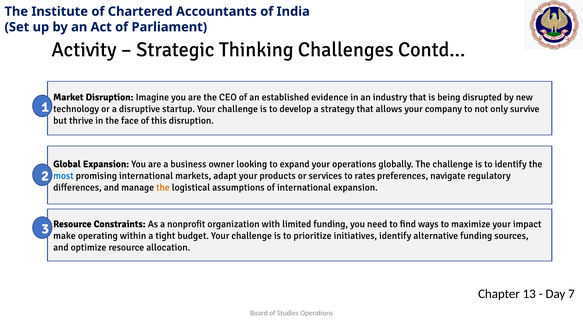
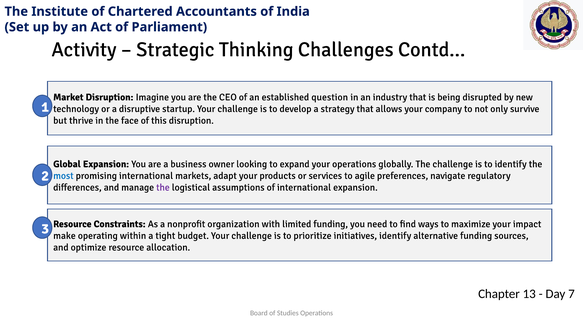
evidence: evidence -> question
rates: rates -> agile
the at (163, 187) colour: orange -> purple
